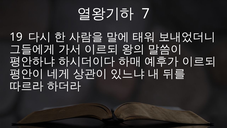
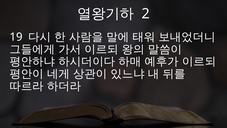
7: 7 -> 2
